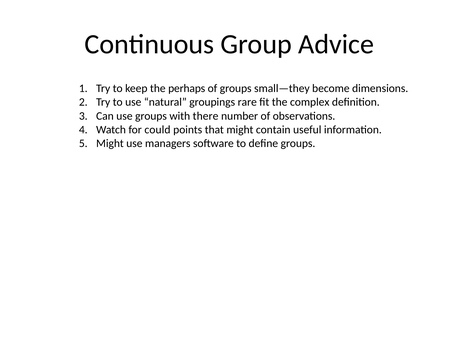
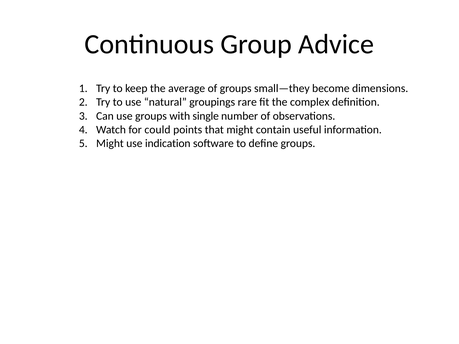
perhaps: perhaps -> average
there: there -> single
managers: managers -> indication
